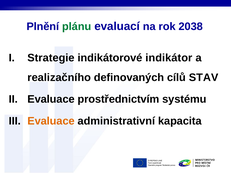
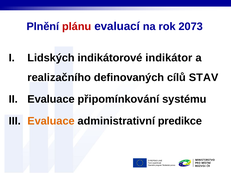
plánu colour: green -> red
2038: 2038 -> 2073
Strategie: Strategie -> Lidských
prostřednictvím: prostřednictvím -> připomínkování
kapacita: kapacita -> predikce
